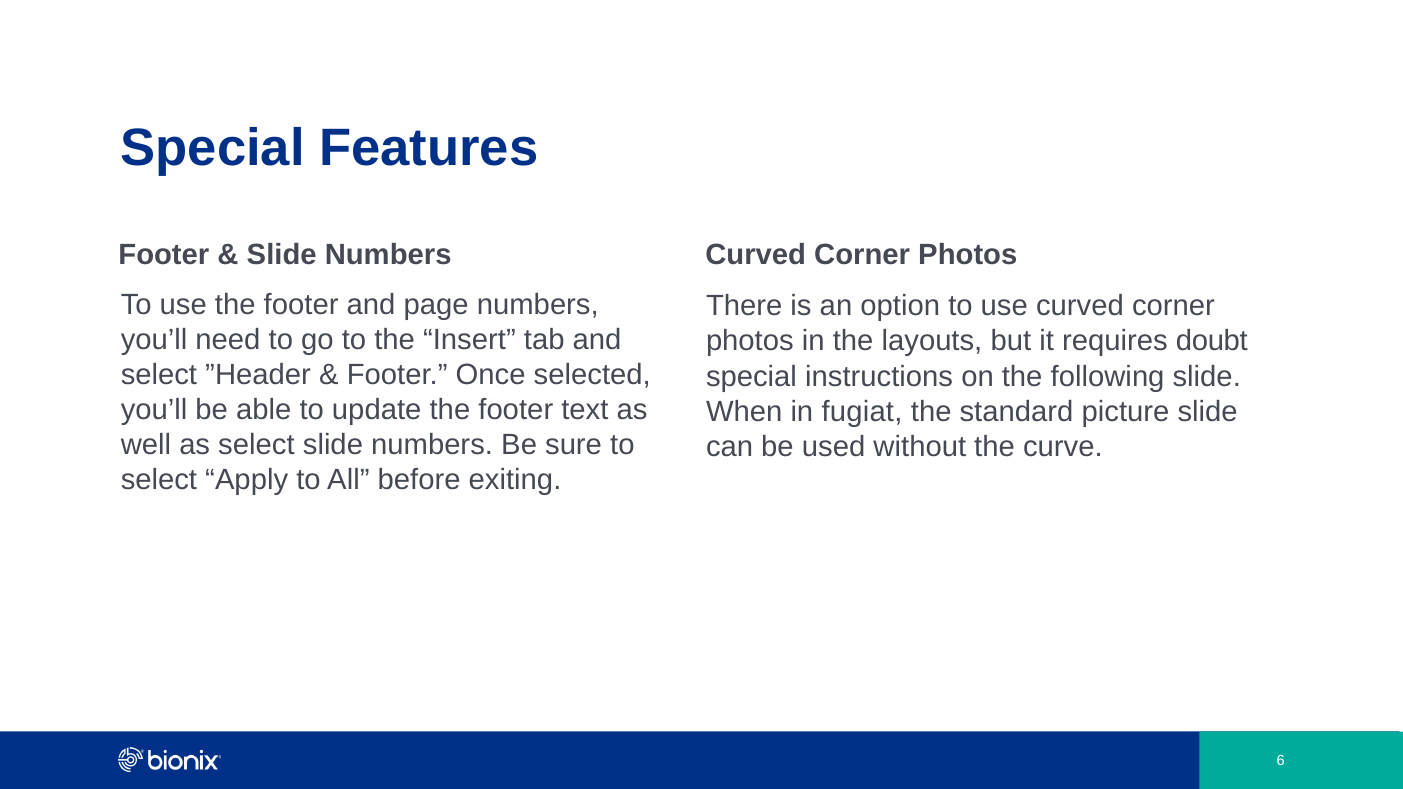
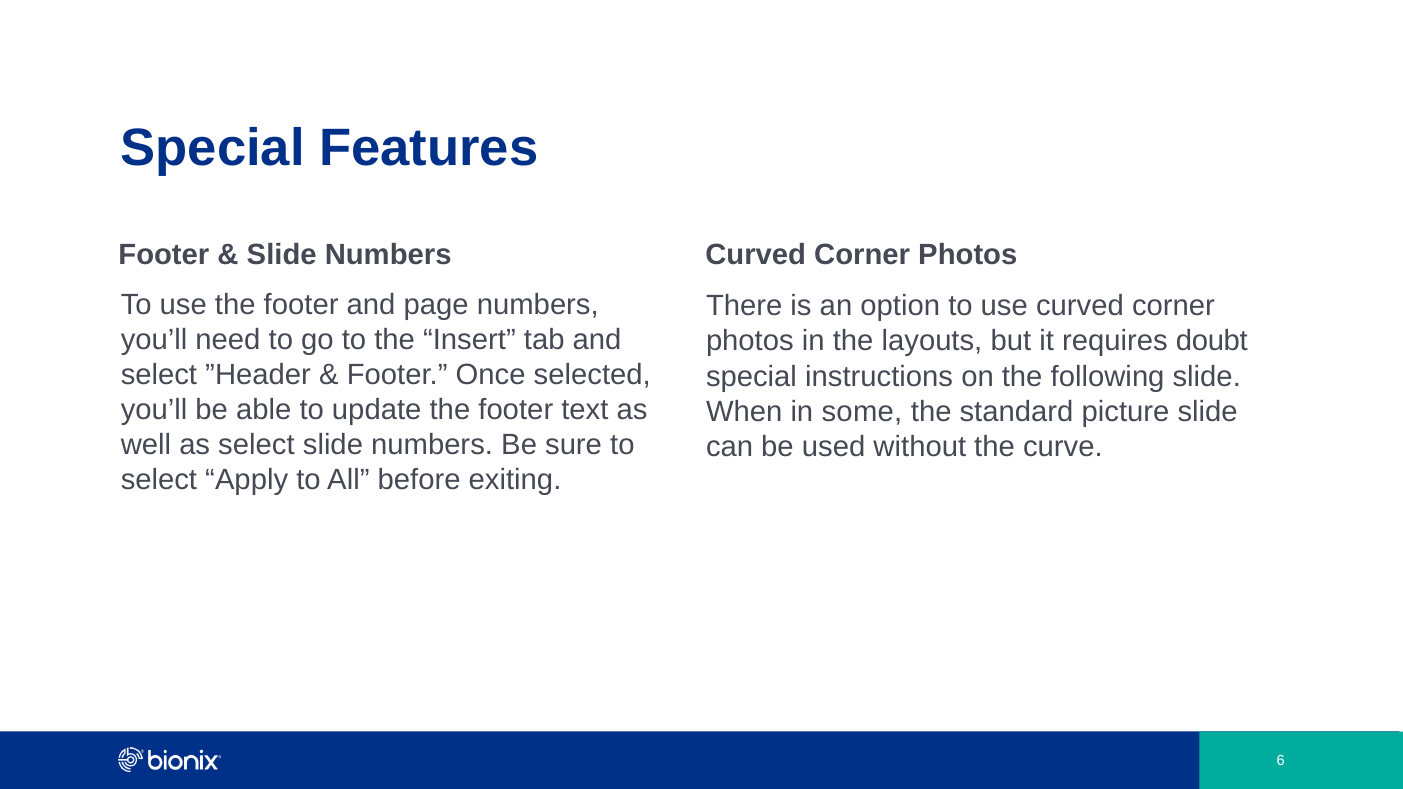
fugiat: fugiat -> some
